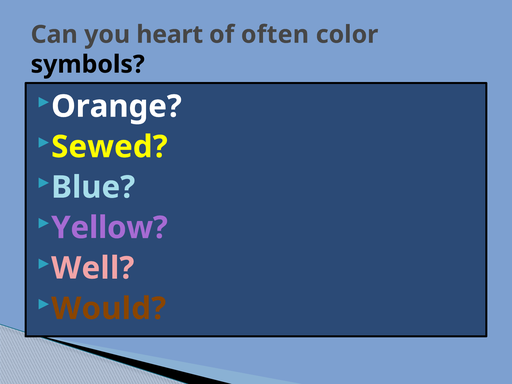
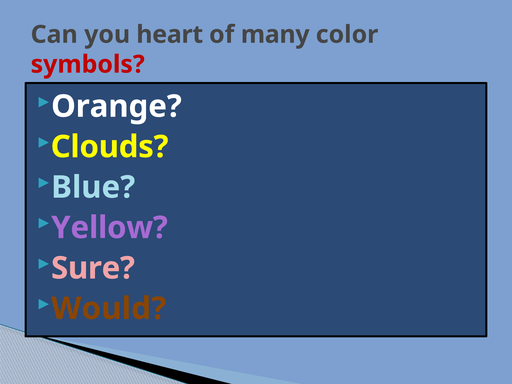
often: often -> many
symbols colour: black -> red
Sewed: Sewed -> Clouds
Well: Well -> Sure
